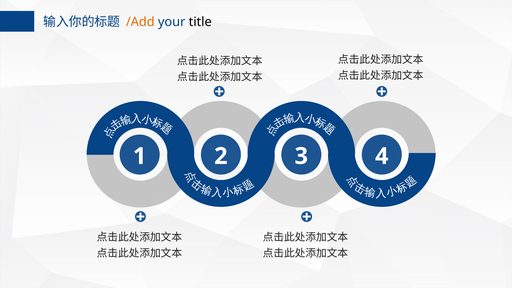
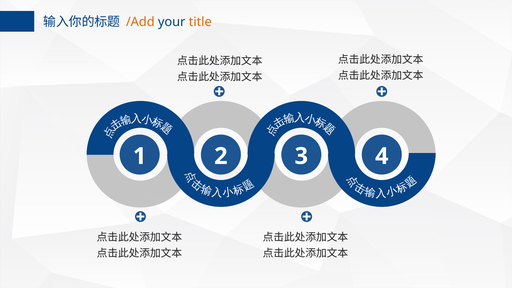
title colour: black -> orange
